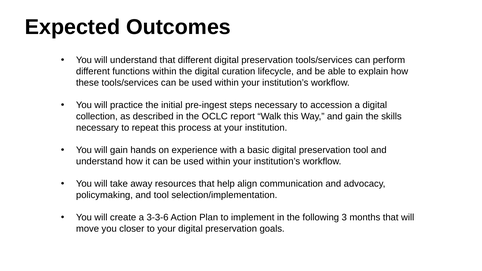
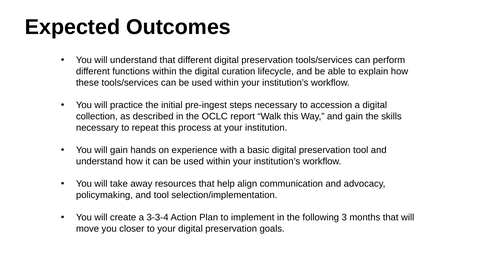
3-3-6: 3-3-6 -> 3-3-4
